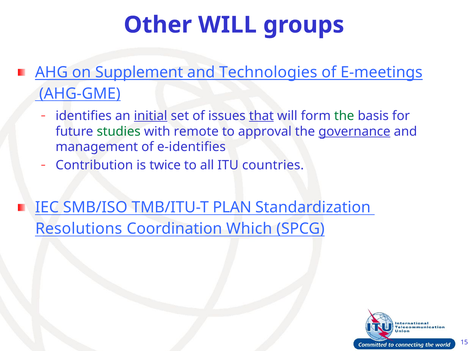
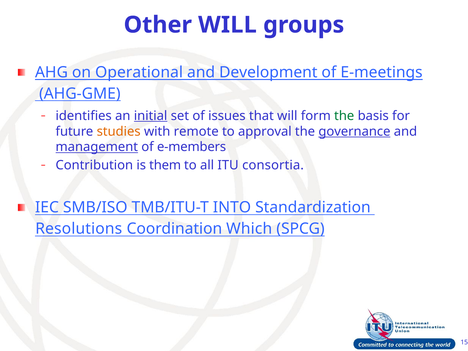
Supplement: Supplement -> Operational
Technologies: Technologies -> Development
that underline: present -> none
studies colour: green -> orange
management underline: none -> present
e-identifies: e-identifies -> e-members
twice: twice -> them
countries: countries -> consortia
PLAN: PLAN -> INTO
